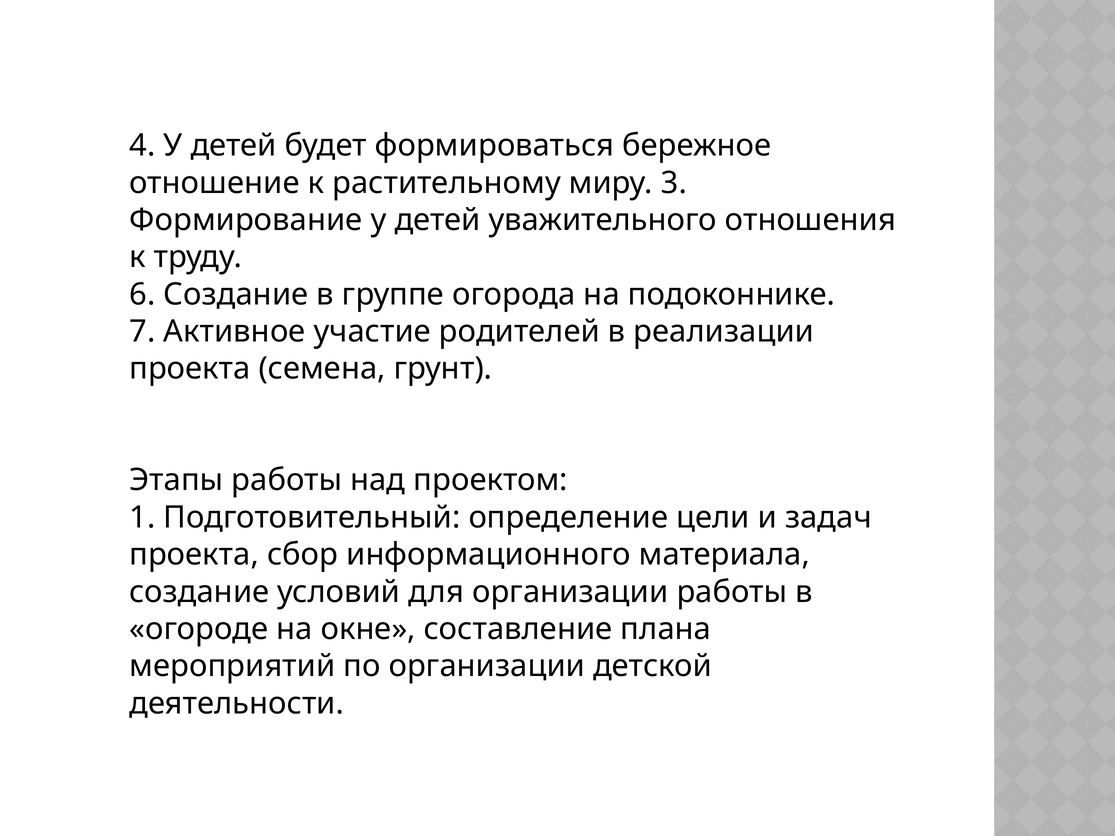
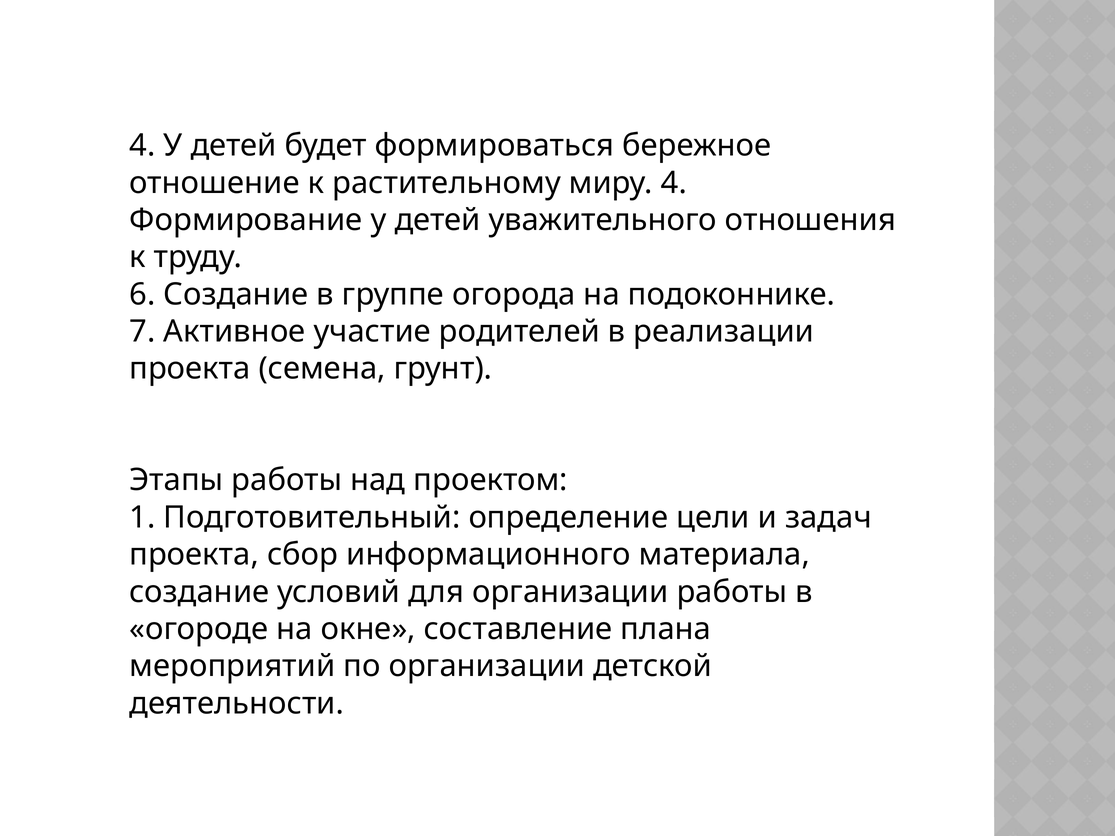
миру 3: 3 -> 4
